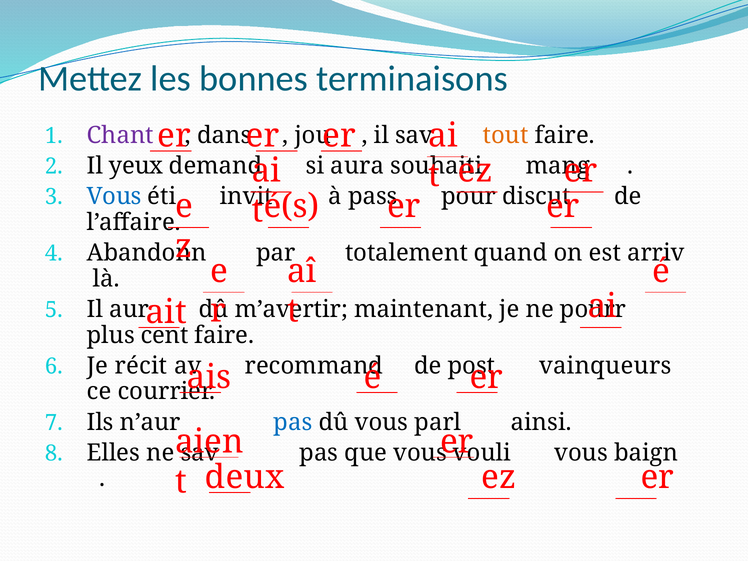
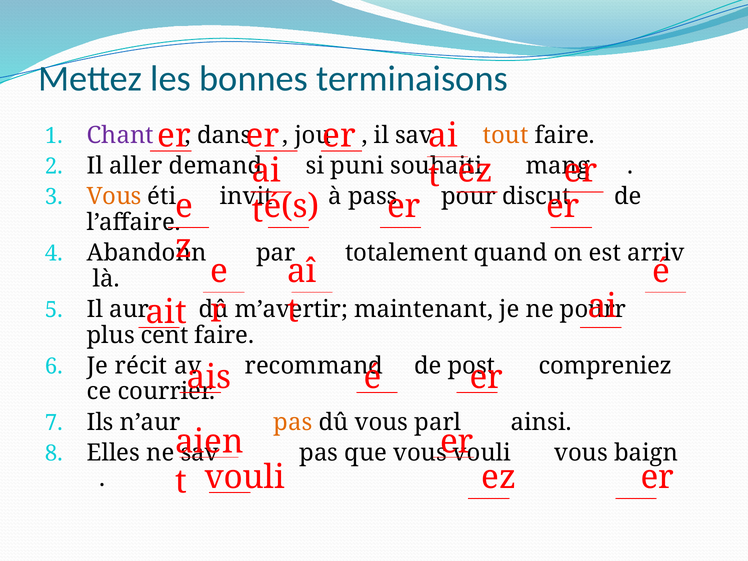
yeux: yeux -> aller
aura: aura -> puni
Vous at (114, 196) colour: blue -> orange
vainqueurs: vainqueurs -> compreniez
pas at (293, 422) colour: blue -> orange
deux at (245, 477): deux -> vouli
